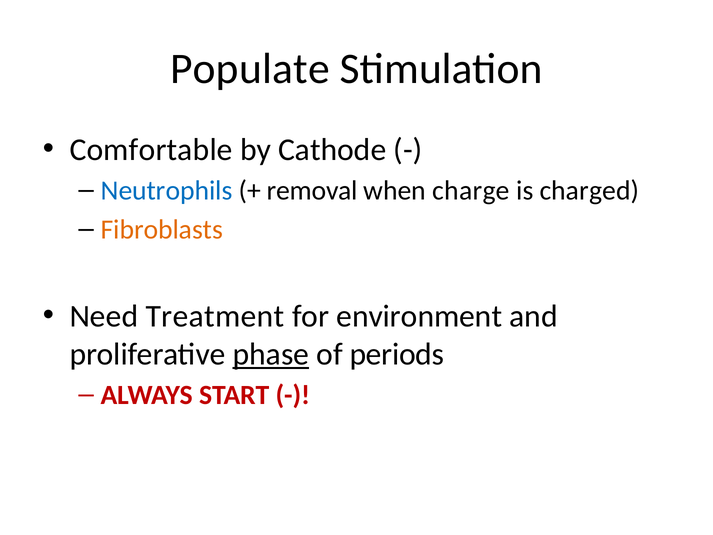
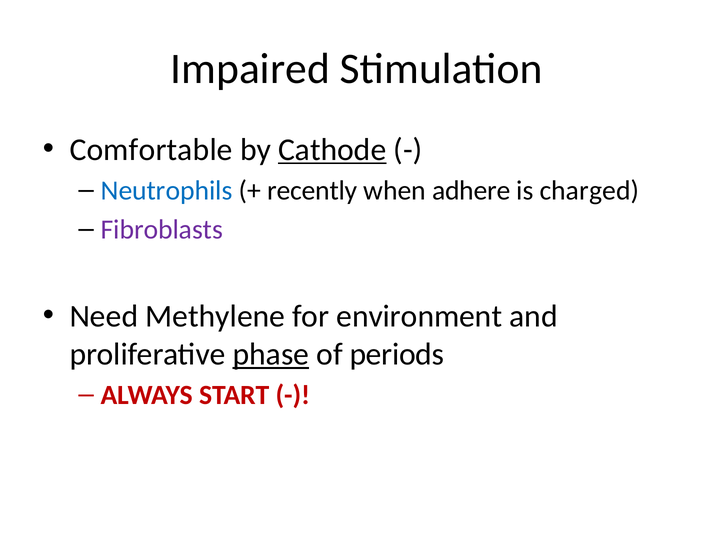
Populate: Populate -> Impaired
Cathode underline: none -> present
removal: removal -> recently
charge: charge -> adhere
Fibroblasts colour: orange -> purple
Treatment: Treatment -> Methylene
